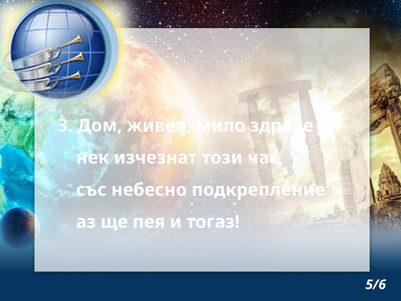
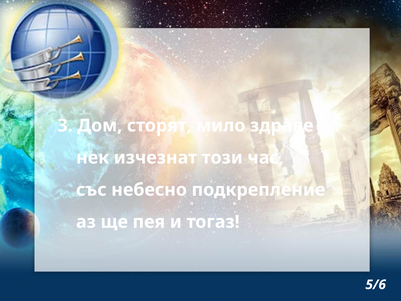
живея: живея -> сторят
